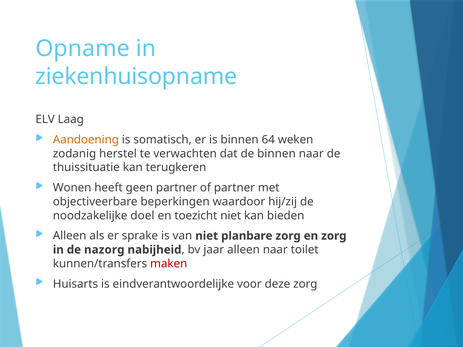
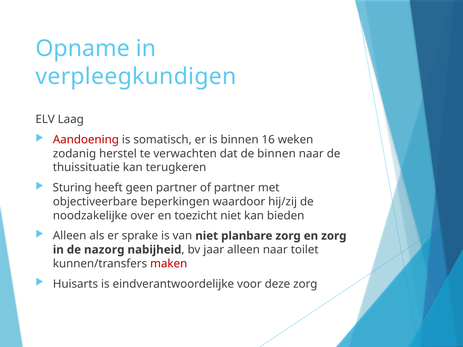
ziekenhuisopname: ziekenhuisopname -> verpleegkundigen
Aandoening colour: orange -> red
64: 64 -> 16
Wonen: Wonen -> Sturing
doel: doel -> over
